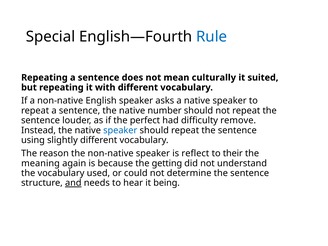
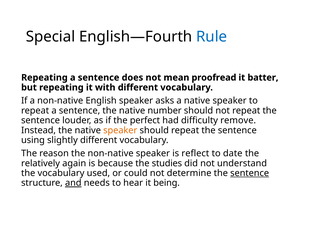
culturally: culturally -> proofread
suited: suited -> batter
speaker at (120, 130) colour: blue -> orange
their: their -> date
meaning: meaning -> relatively
getting: getting -> studies
sentence at (250, 173) underline: none -> present
